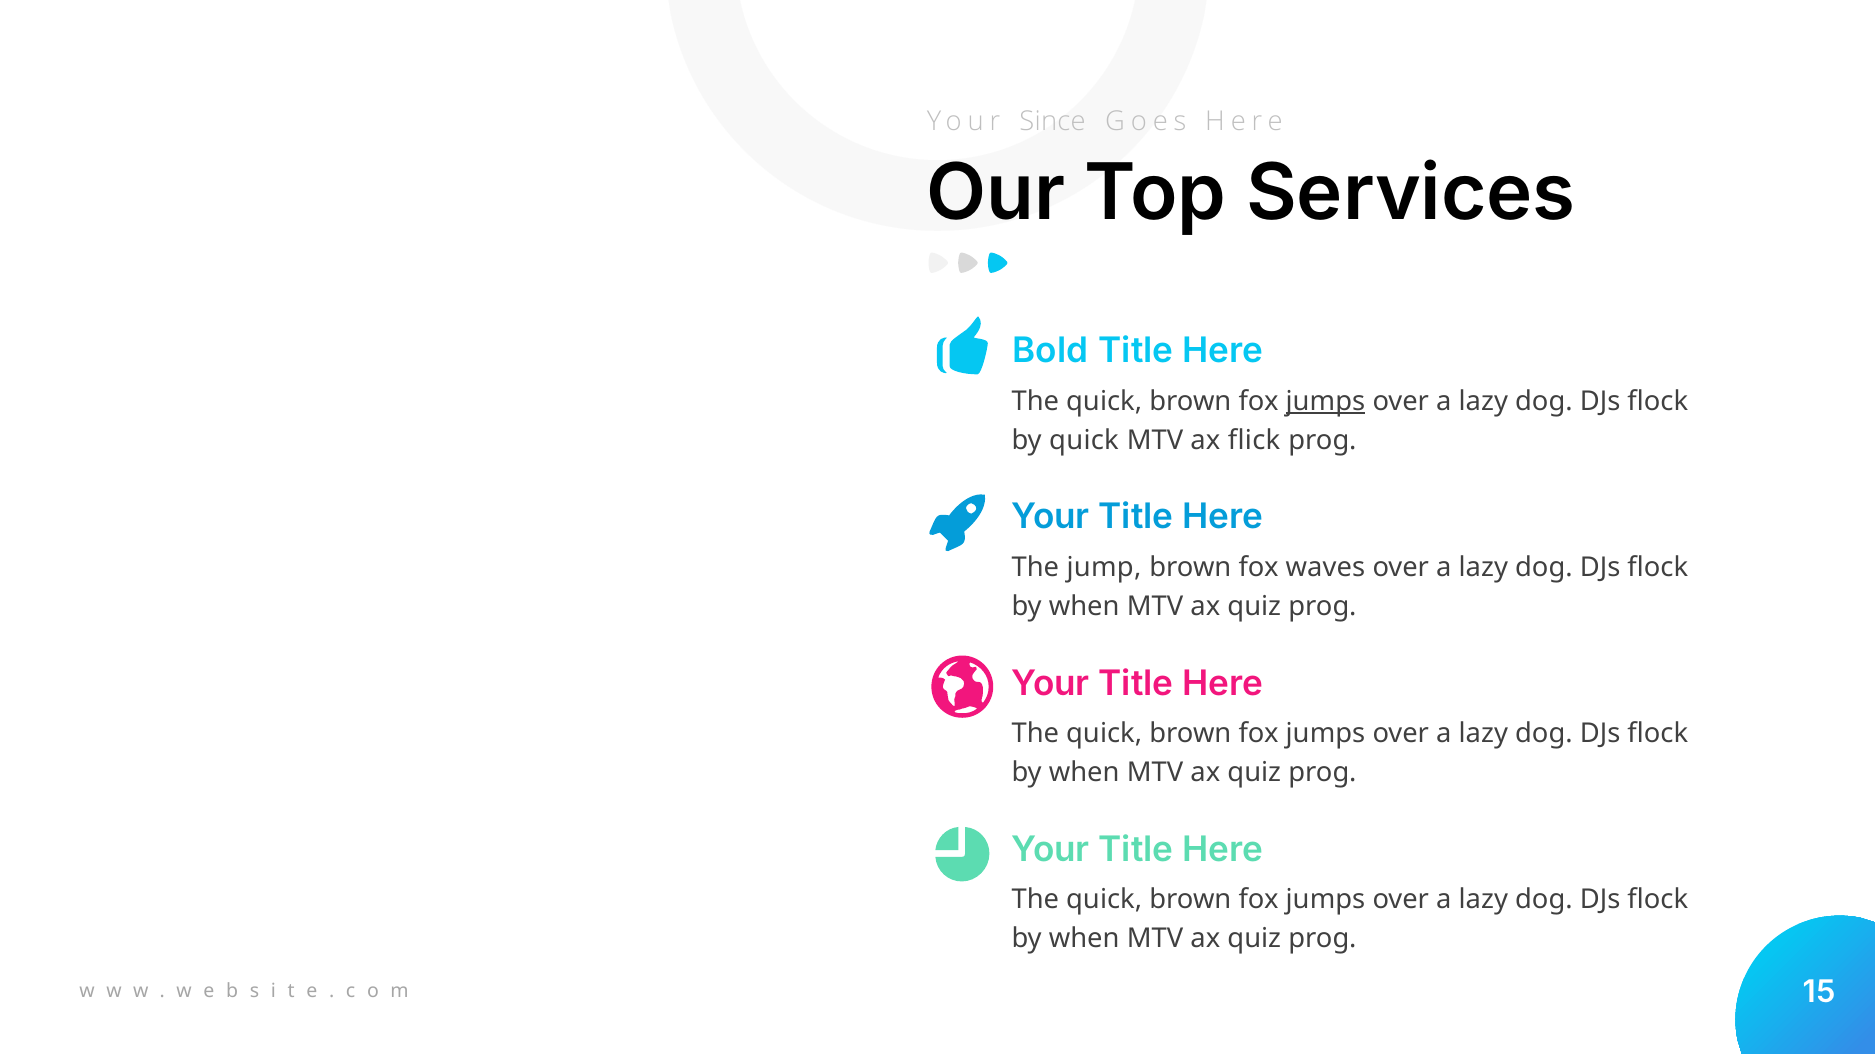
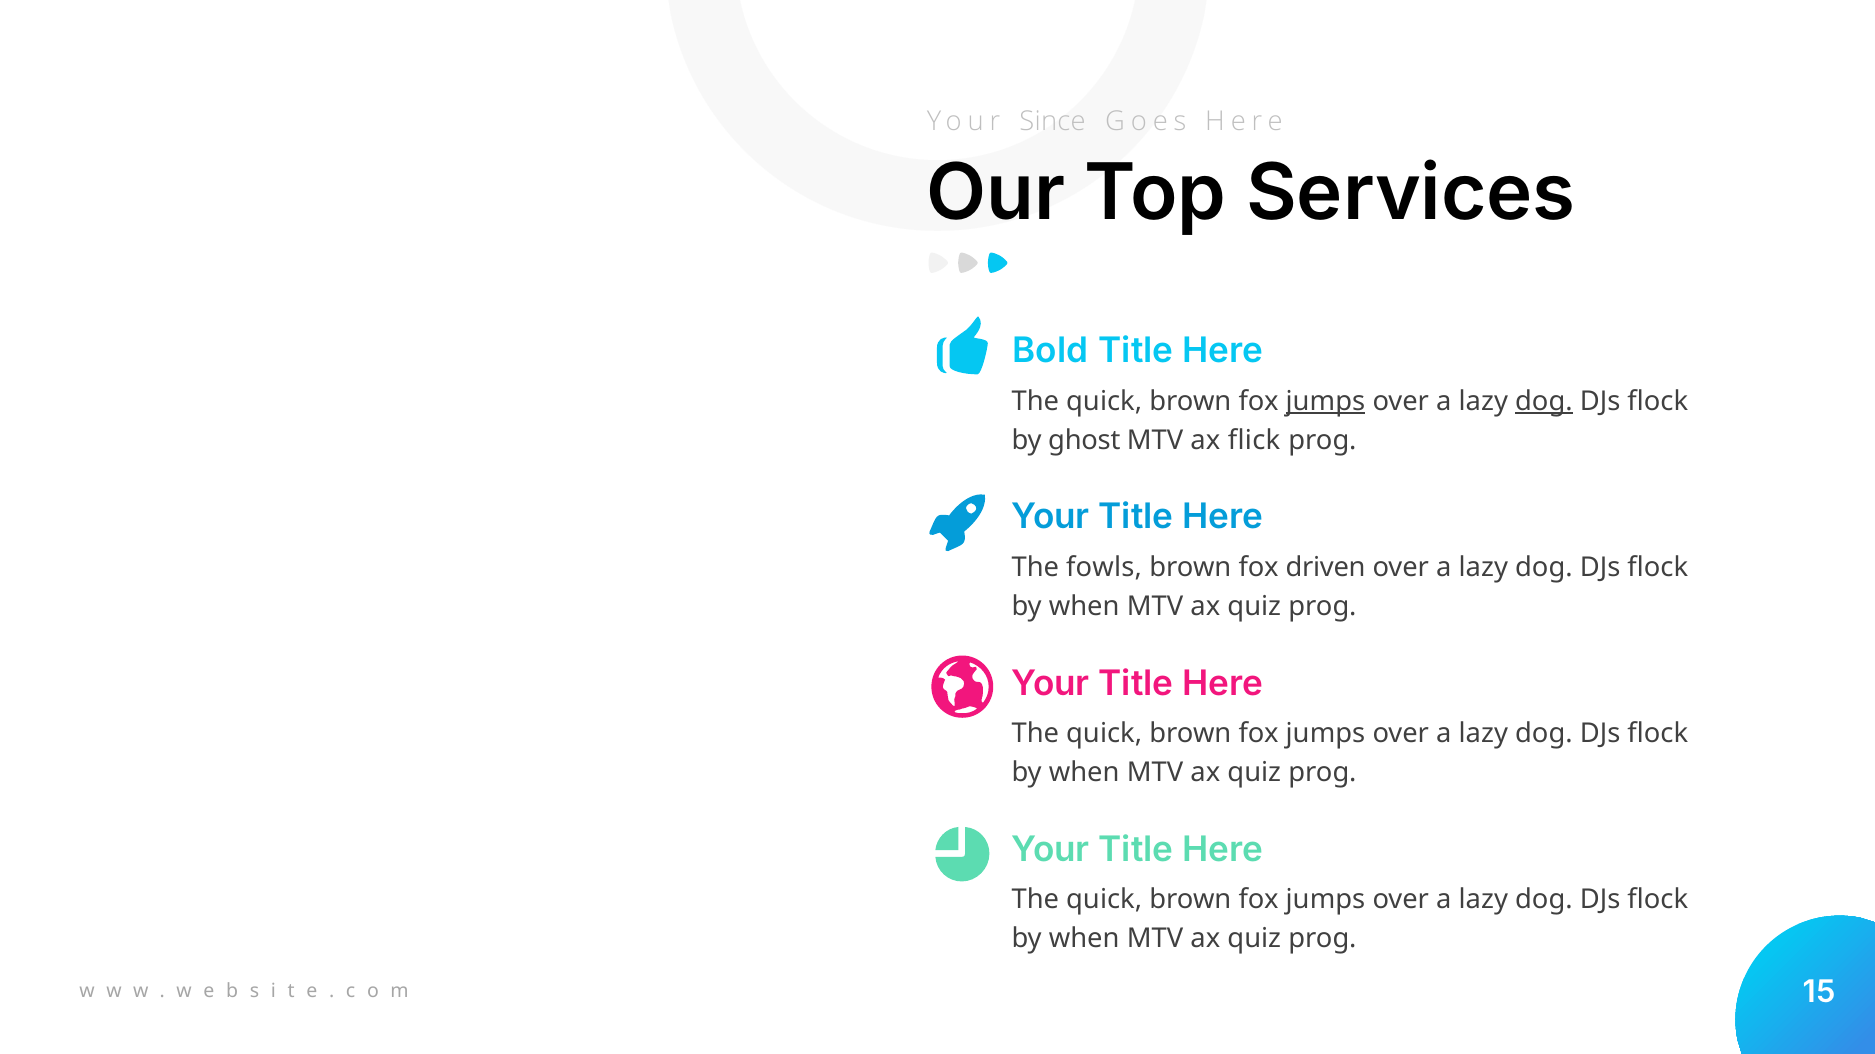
dog at (1544, 401) underline: none -> present
by quick: quick -> ghost
jump: jump -> fowls
waves: waves -> driven
